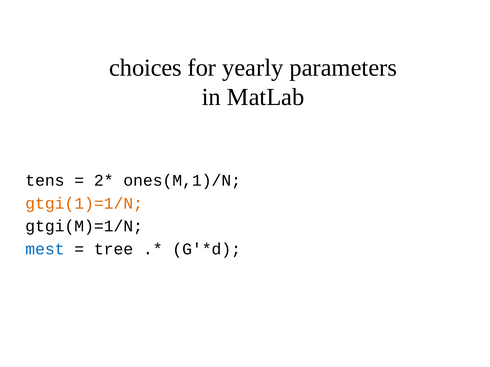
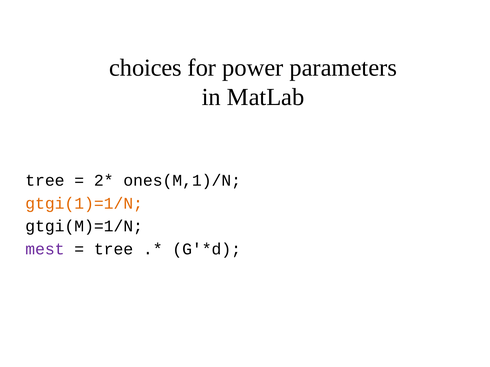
yearly: yearly -> power
tens at (45, 181): tens -> tree
mest colour: blue -> purple
